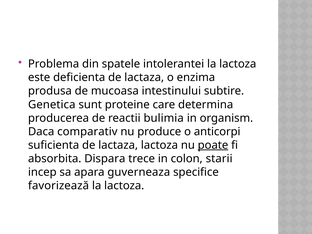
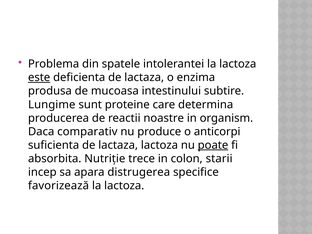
este underline: none -> present
Genetica: Genetica -> Lungime
bulimia: bulimia -> noastre
Dispara: Dispara -> Nutriție
guverneaza: guverneaza -> distrugerea
